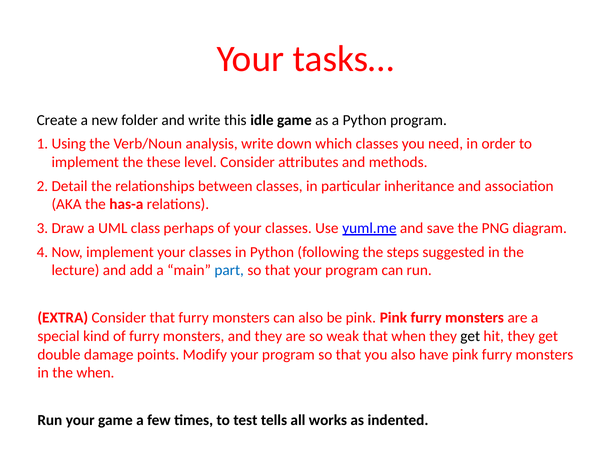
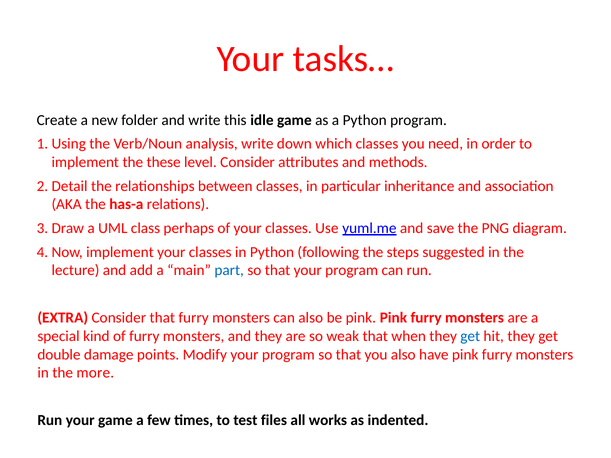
get at (470, 336) colour: black -> blue
the when: when -> more
tells: tells -> files
